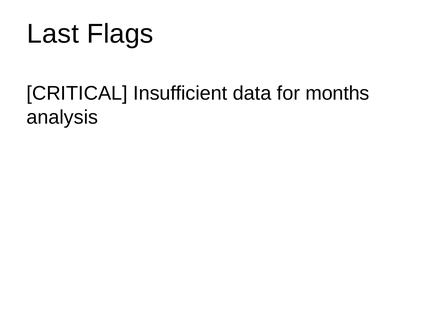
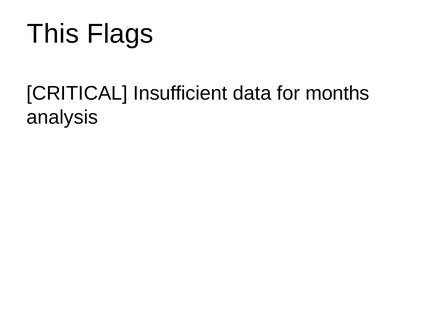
Last: Last -> This
